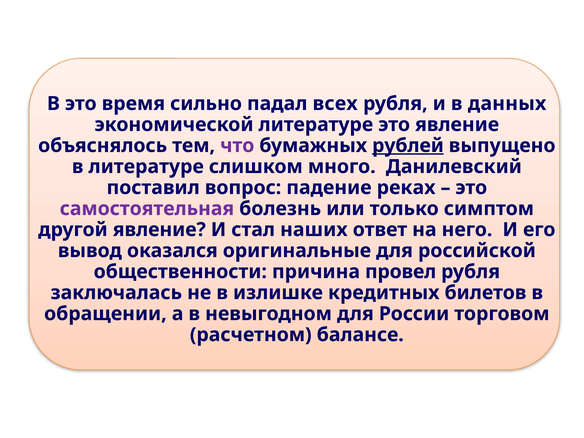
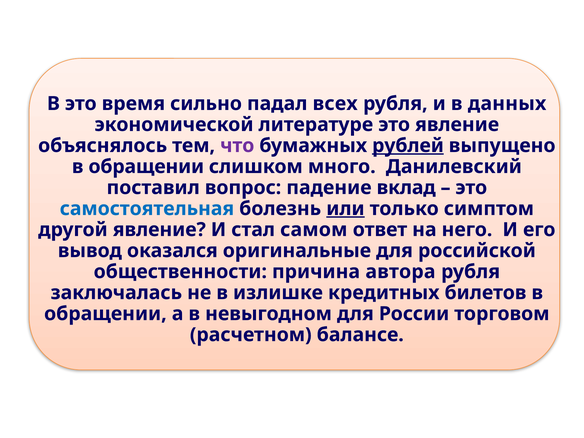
литературе at (146, 167): литературе -> обращении
реках: реках -> вклад
самостоятельная colour: purple -> blue
или underline: none -> present
наших: наших -> самом
провел: провел -> автора
